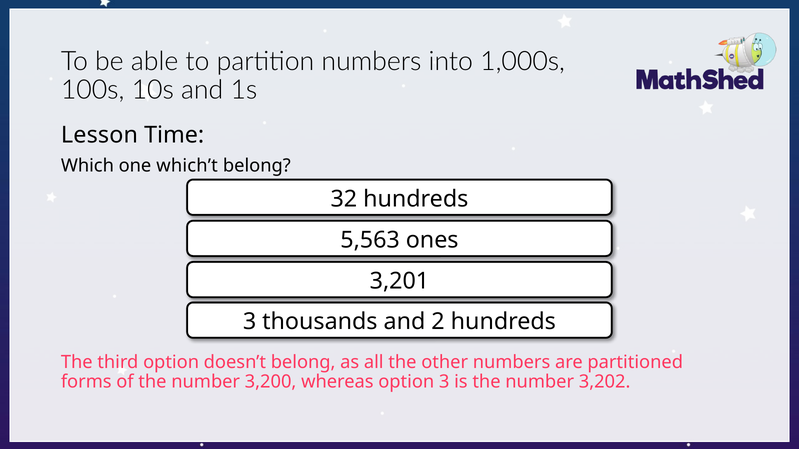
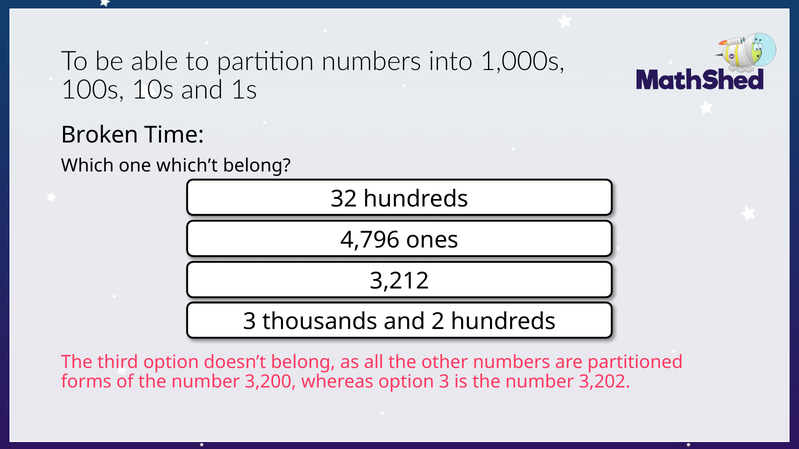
Lesson: Lesson -> Broken
5,563: 5,563 -> 4,796
3,201: 3,201 -> 3,212
